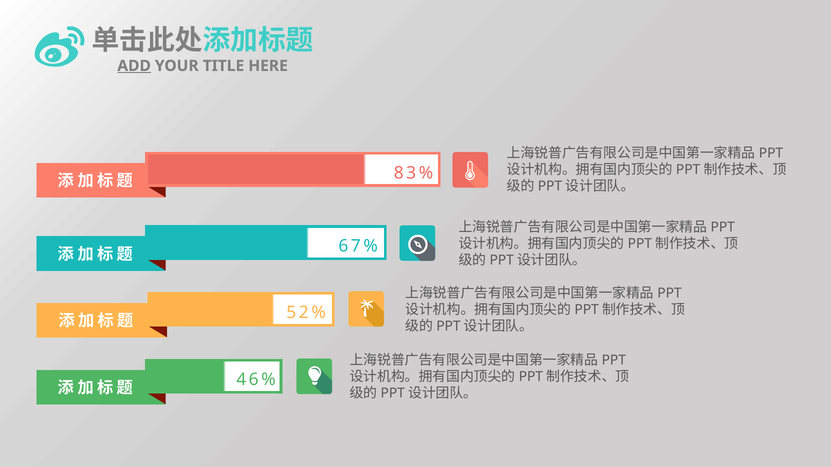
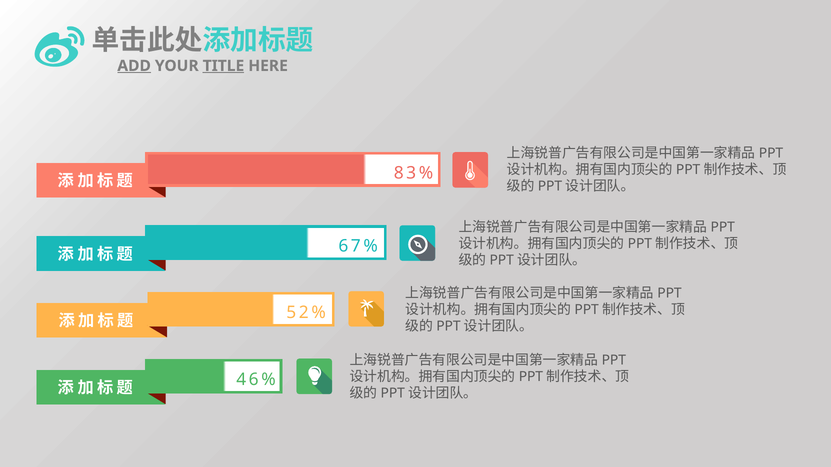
TITLE underline: none -> present
